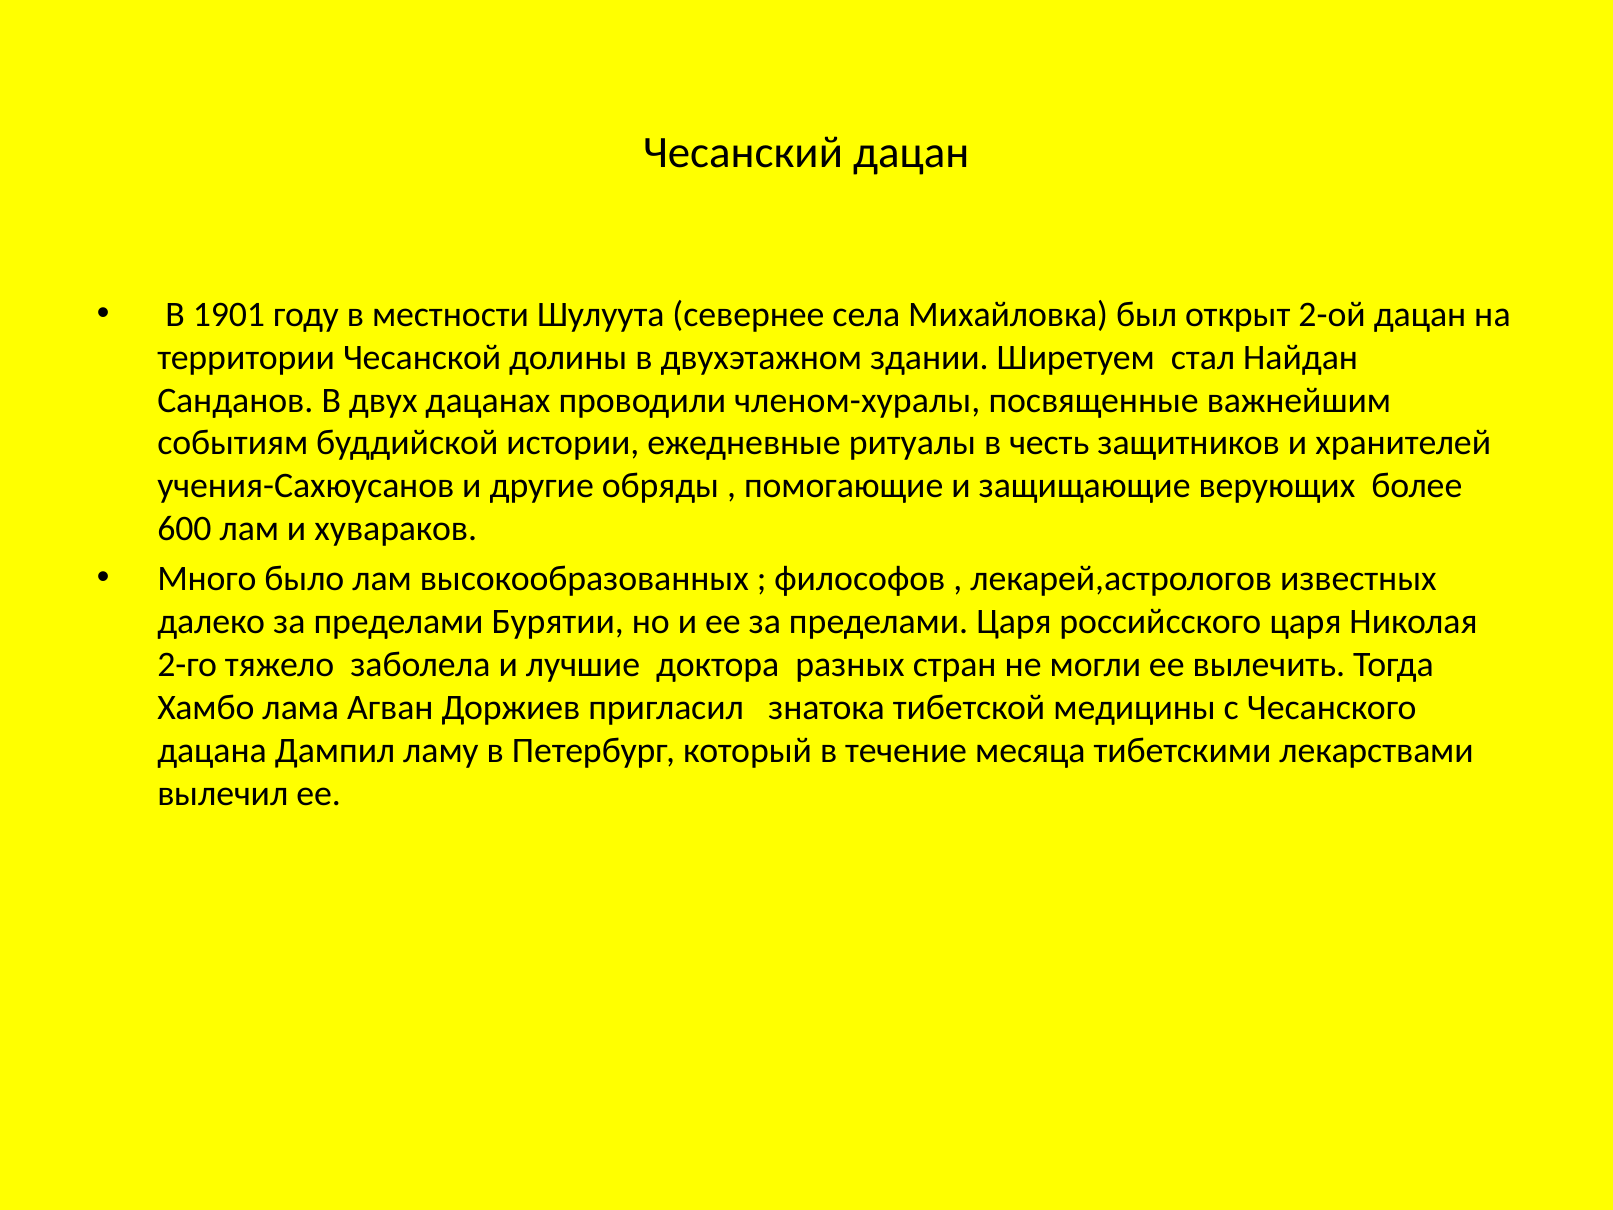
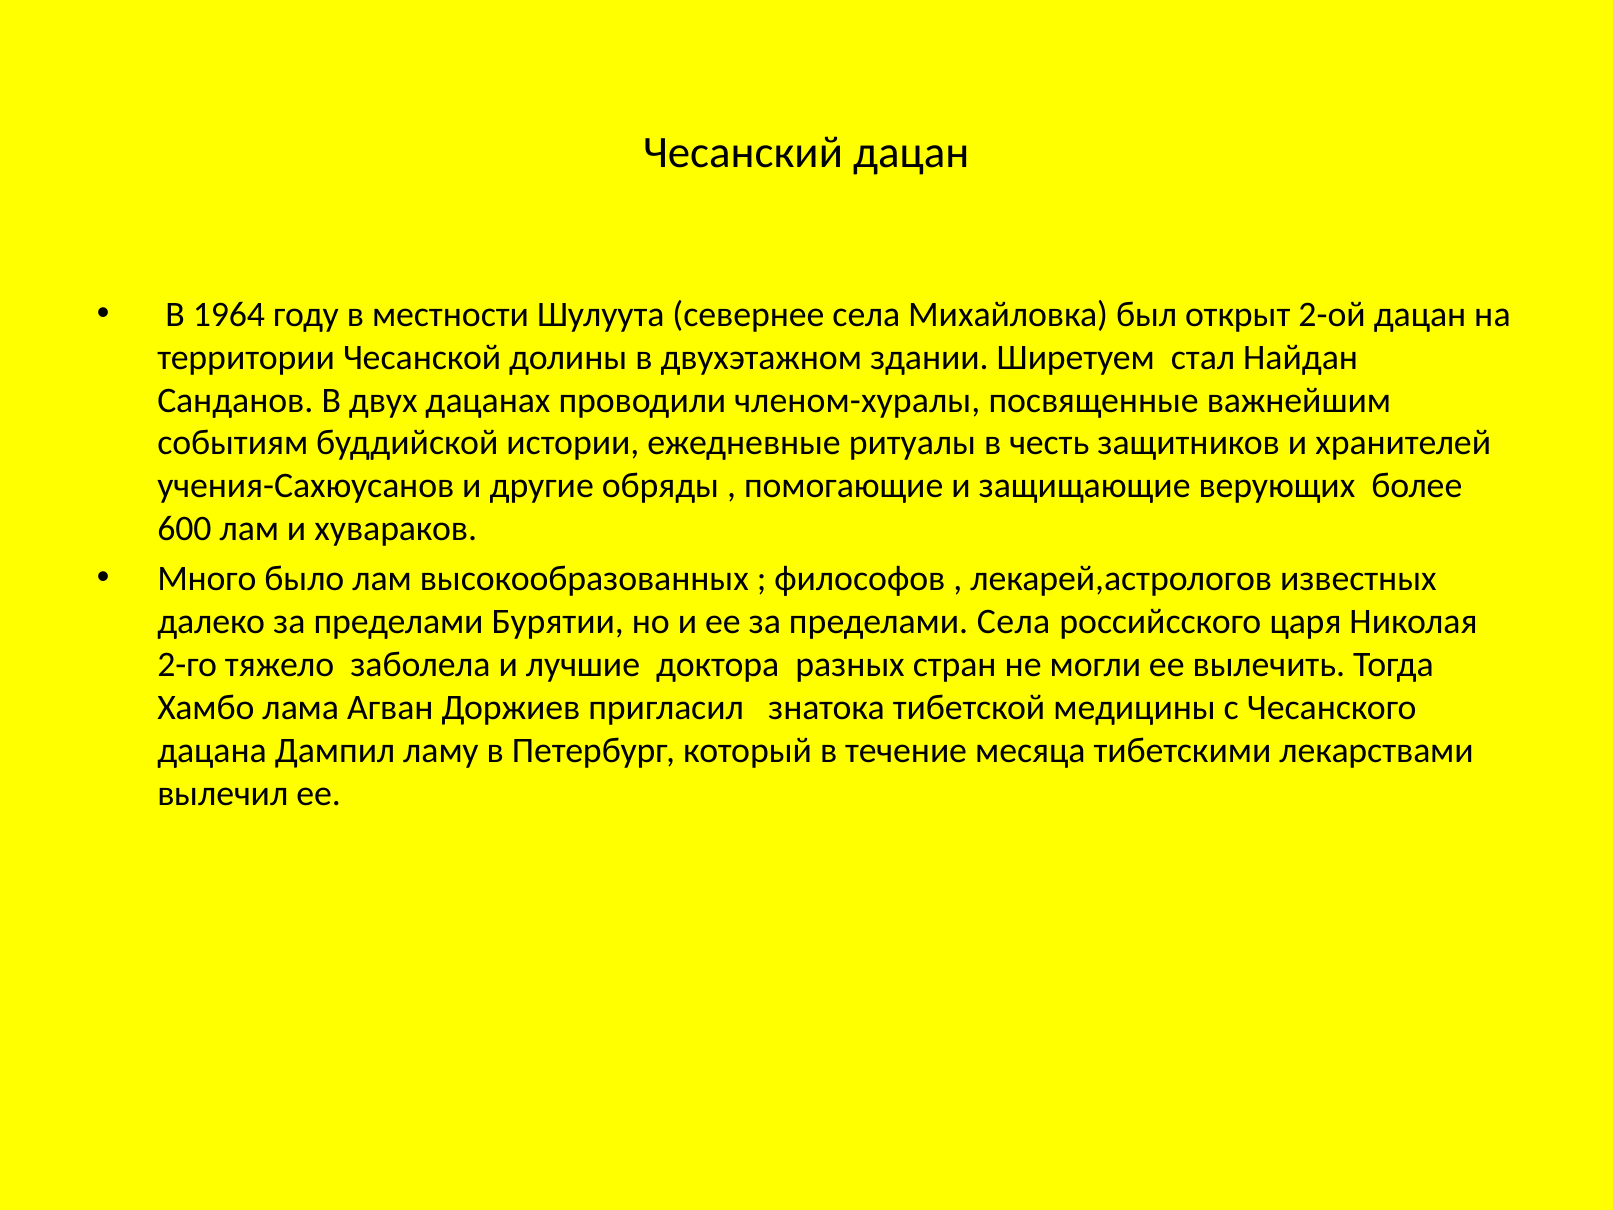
1901: 1901 -> 1964
пределами Царя: Царя -> Села
